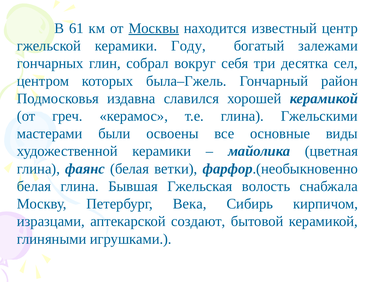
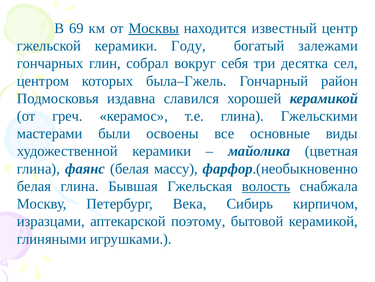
61: 61 -> 69
ветки: ветки -> массу
волость underline: none -> present
создают: создают -> поэтому
